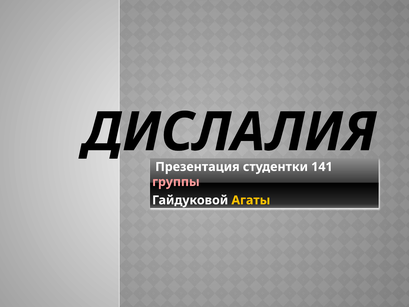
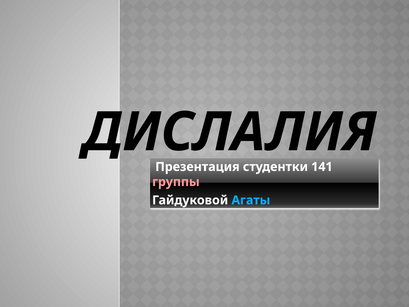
Агаты colour: yellow -> light blue
